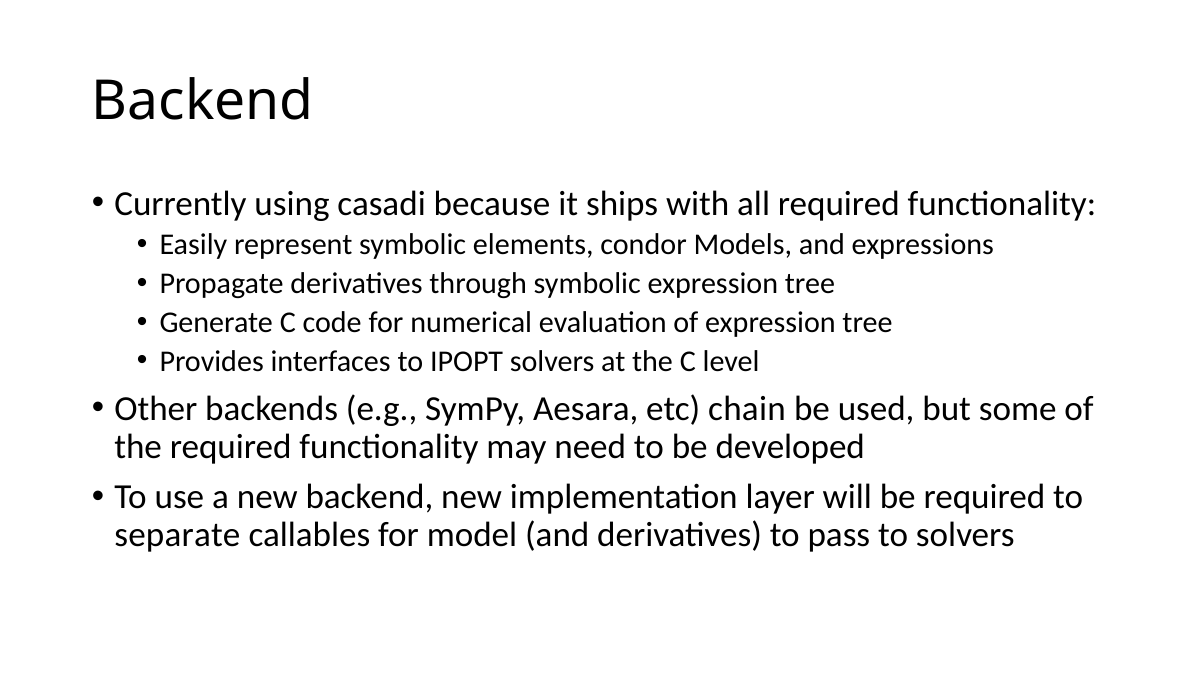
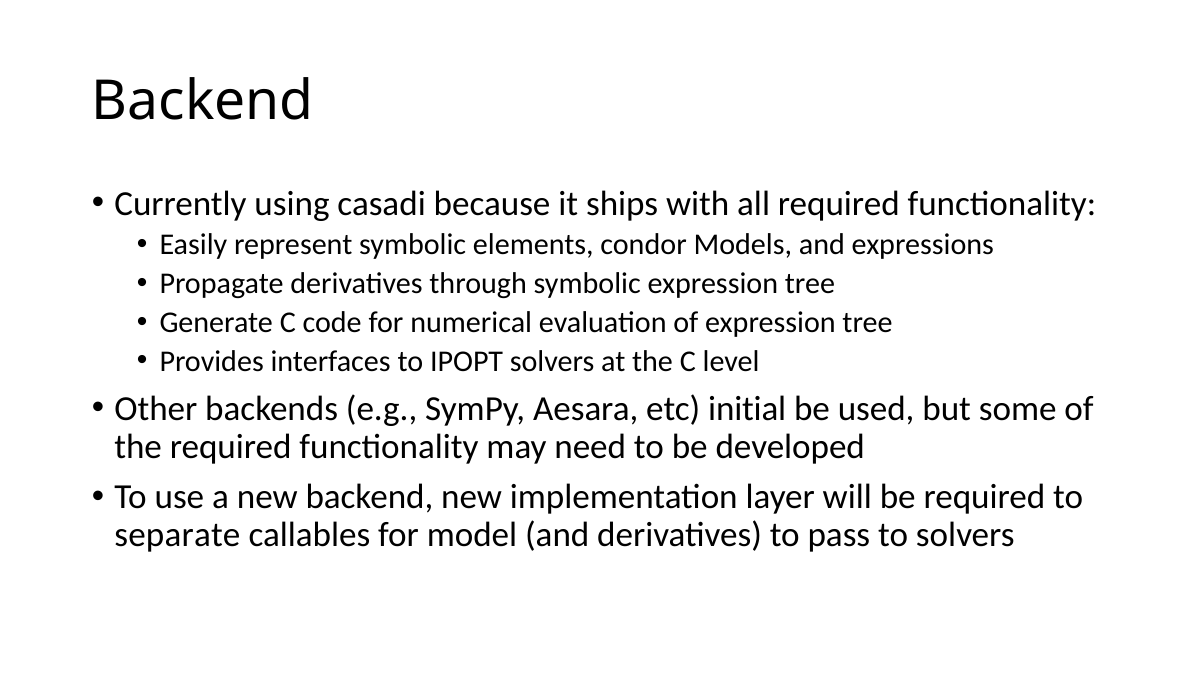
chain: chain -> initial
